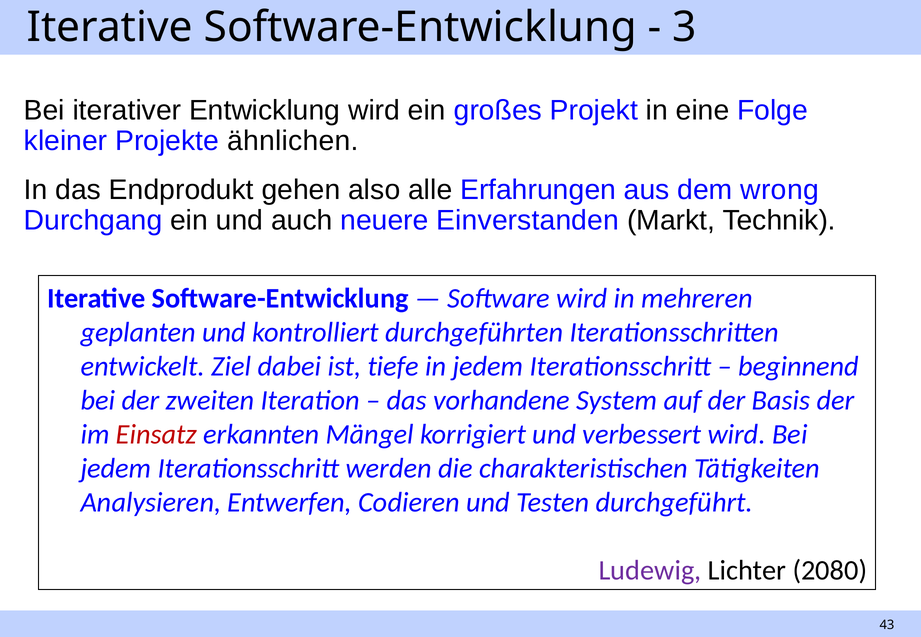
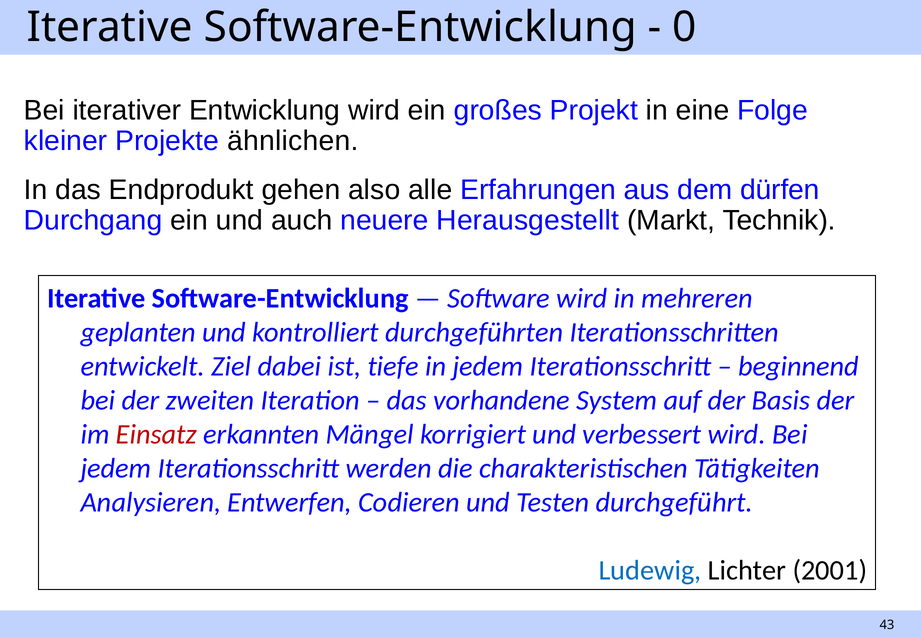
3: 3 -> 0
wrong: wrong -> dürfen
Einverstanden: Einverstanden -> Herausgestellt
Ludewig colour: purple -> blue
2080: 2080 -> 2001
